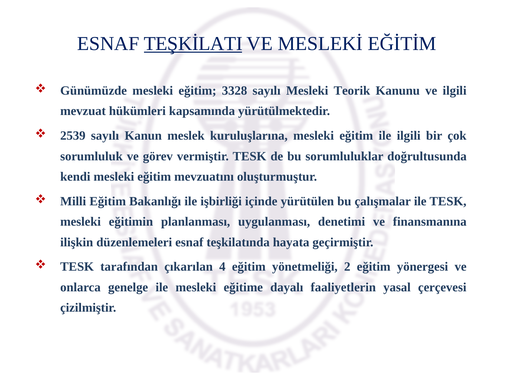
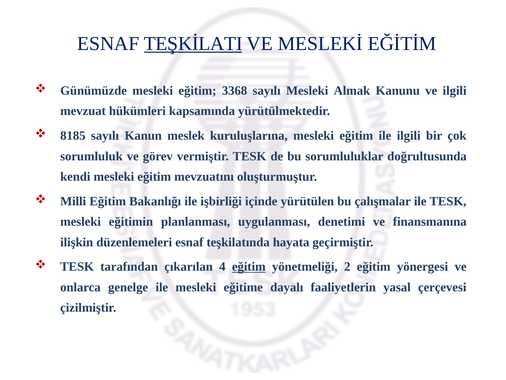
3328: 3328 -> 3368
Teorik: Teorik -> Almak
2539: 2539 -> 8185
eğitim at (249, 266) underline: none -> present
